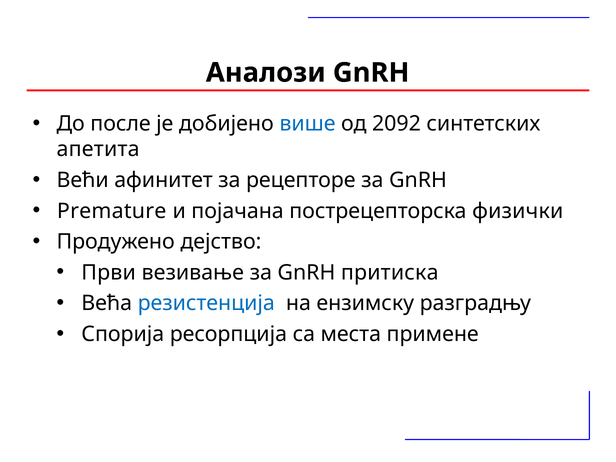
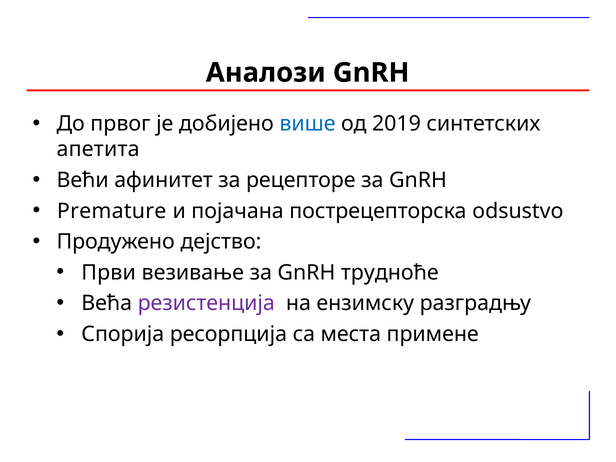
после: после -> првог
2092: 2092 -> 2019
физички: физички -> odsustvo
притиска: притиска -> трудноће
резистенција colour: blue -> purple
